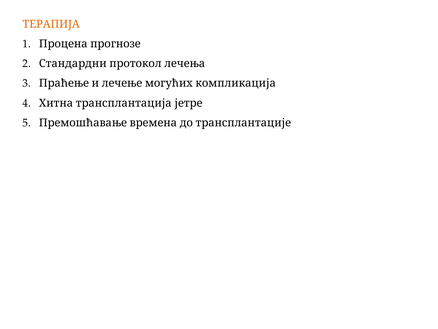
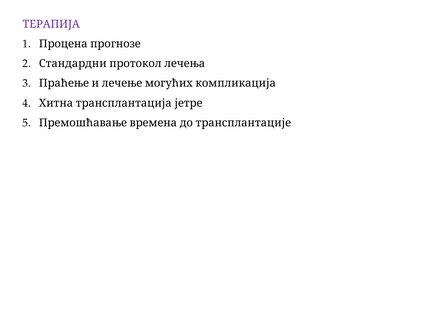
ТЕРАПИЈА colour: orange -> purple
